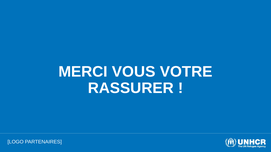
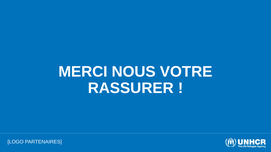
VOUS: VOUS -> NOUS
